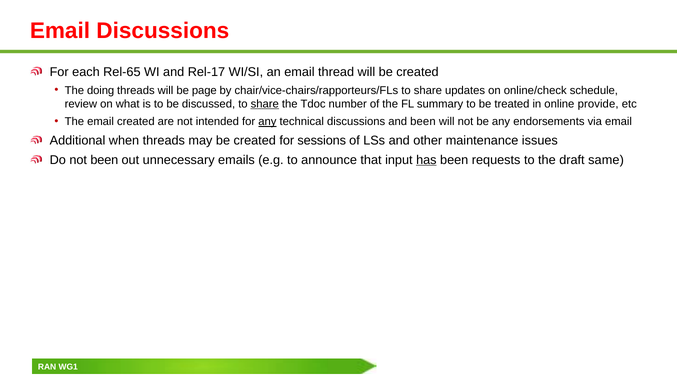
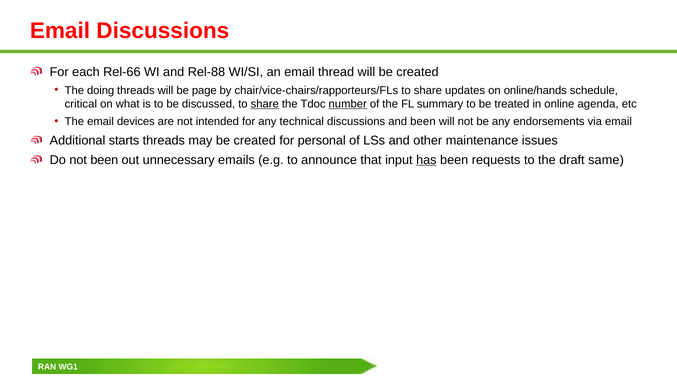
Rel-65: Rel-65 -> Rel-66
Rel-17: Rel-17 -> Rel-88
online/check: online/check -> online/hands
review: review -> critical
number underline: none -> present
provide: provide -> agenda
email created: created -> devices
any at (267, 122) underline: present -> none
when: when -> starts
sessions: sessions -> personal
